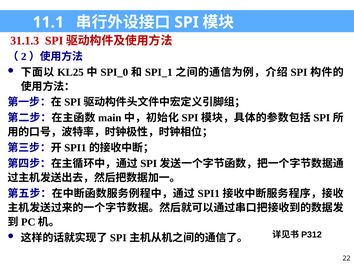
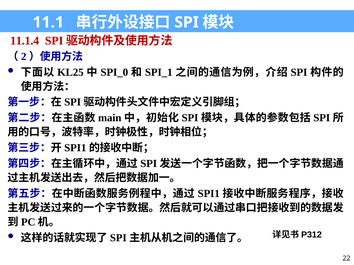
31.1.3: 31.1.3 -> 11.1.4
